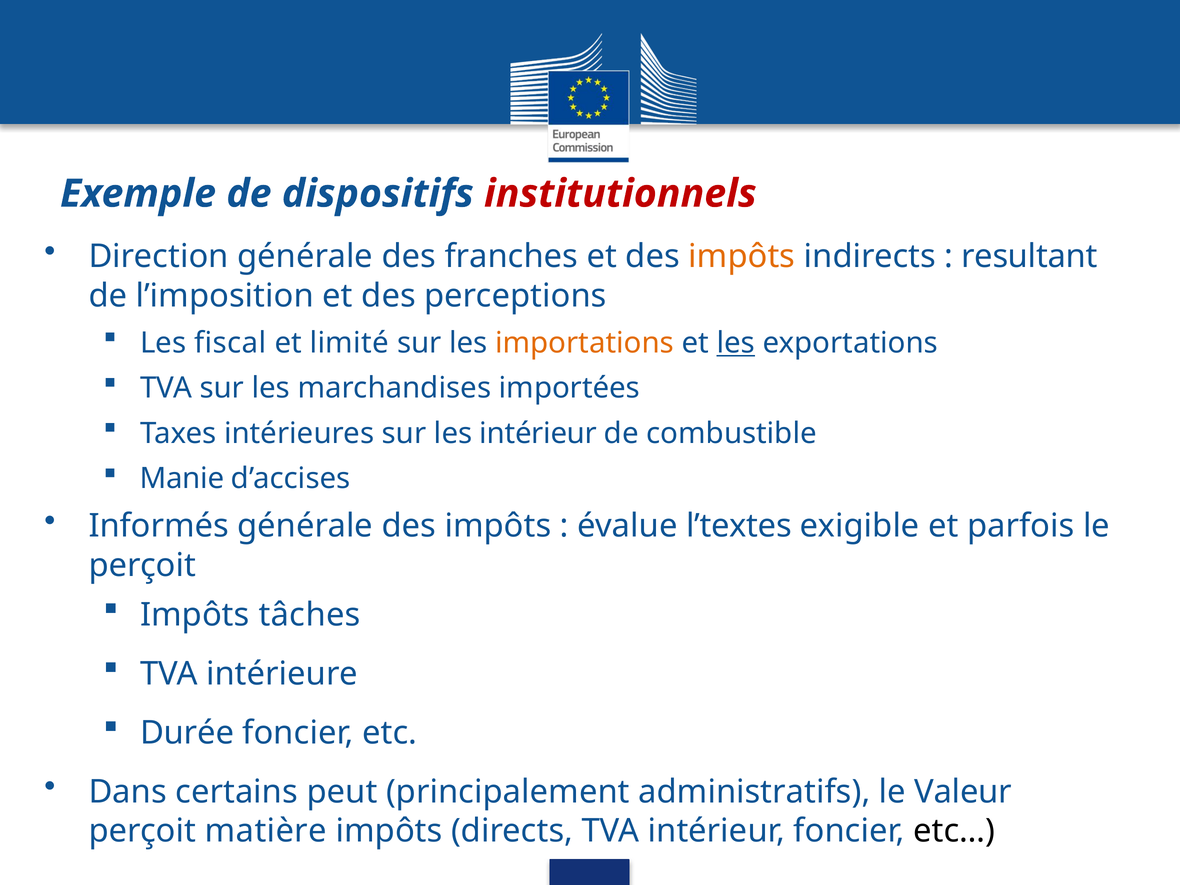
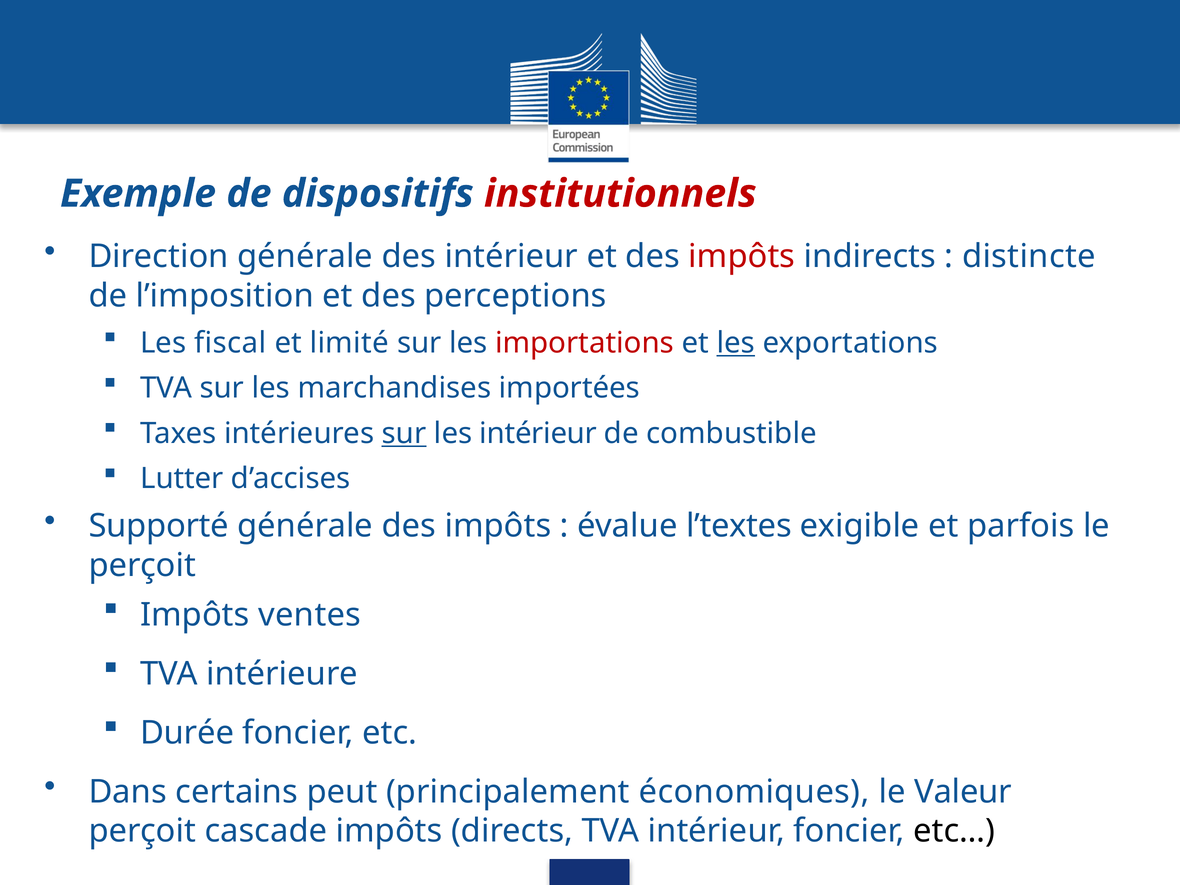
des franches: franches -> intérieur
impôts at (742, 257) colour: orange -> red
resultant: resultant -> distincte
importations colour: orange -> red
sur at (404, 433) underline: none -> present
Manie: Manie -> Lutter
Informés: Informés -> Supporté
tâches: tâches -> ventes
administratifs: administratifs -> économiques
matière: matière -> cascade
